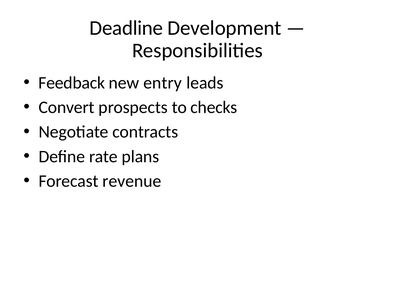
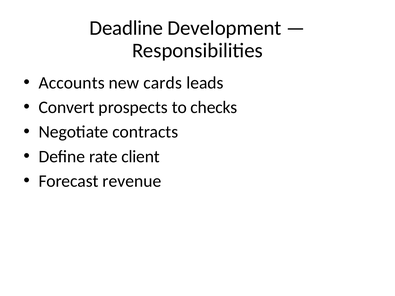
Feedback: Feedback -> Accounts
entry: entry -> cards
plans: plans -> client
